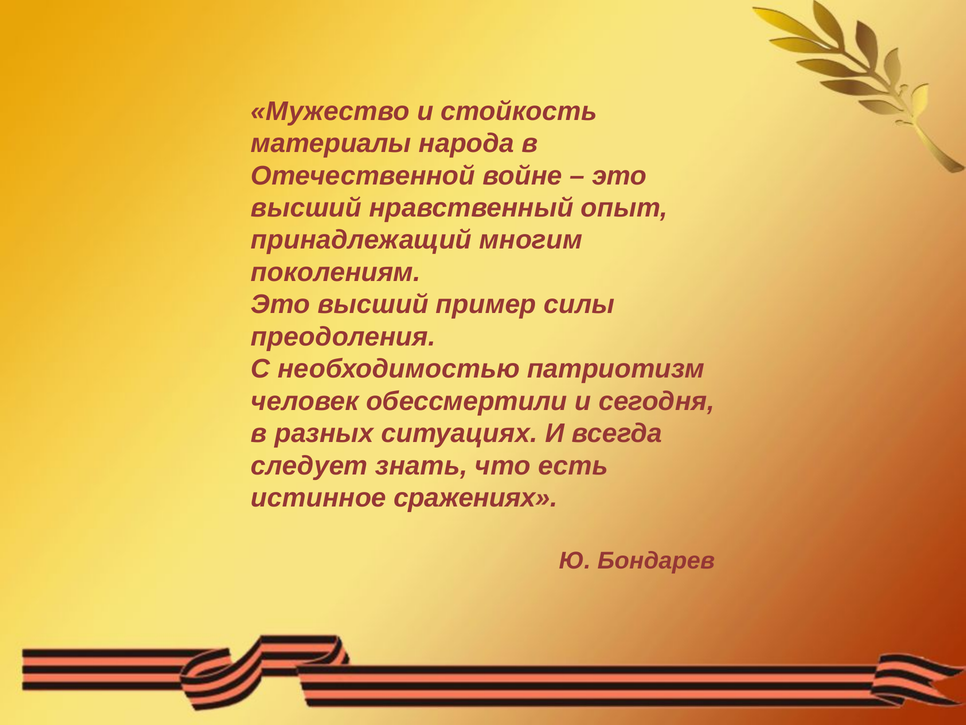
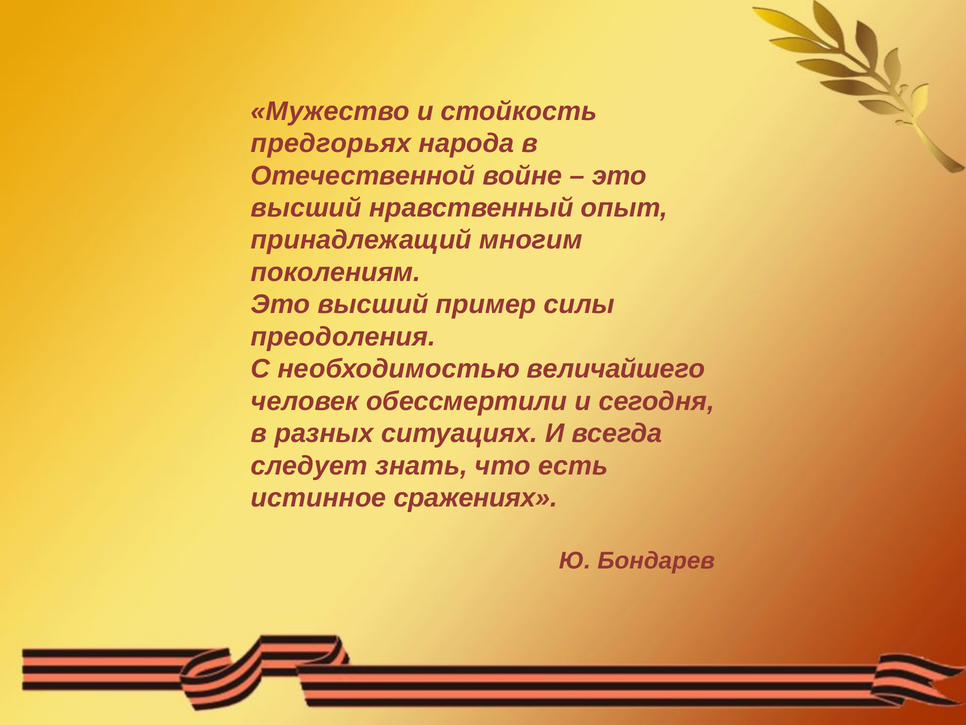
материалы: материалы -> предгорьях
патриотизм: патриотизм -> величайшего
